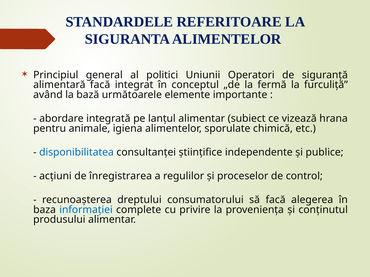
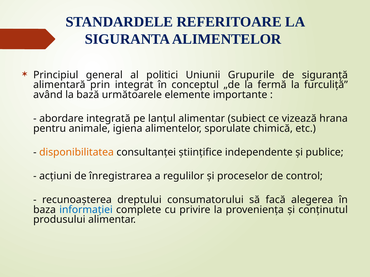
Operatori: Operatori -> Grupurile
alimentară facă: facă -> prin
disponibilitatea colour: blue -> orange
